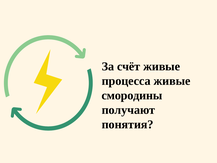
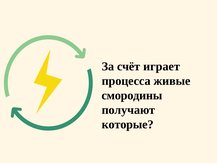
счёт живые: живые -> играет
понятия: понятия -> которые
